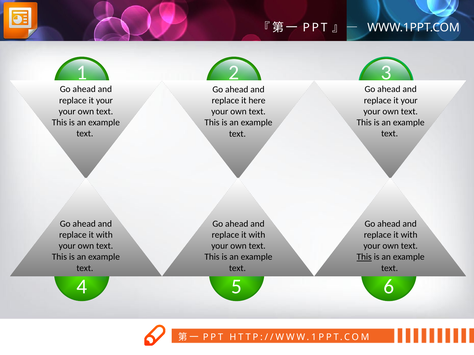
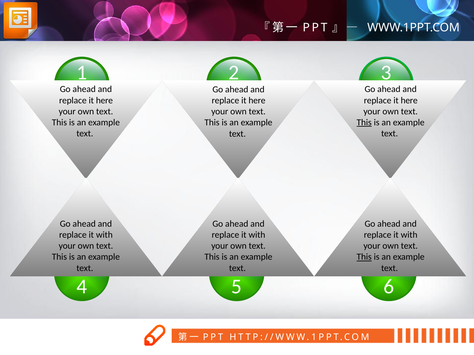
your at (104, 100): your -> here
your at (409, 100): your -> here
This at (364, 123) underline: none -> present
